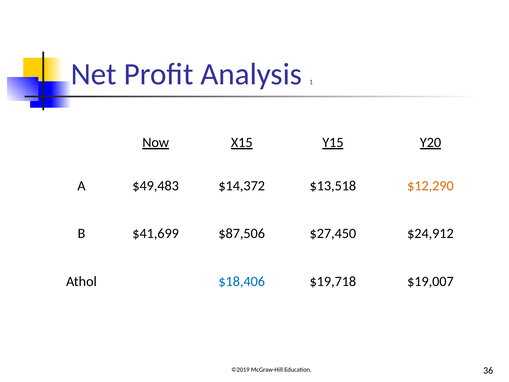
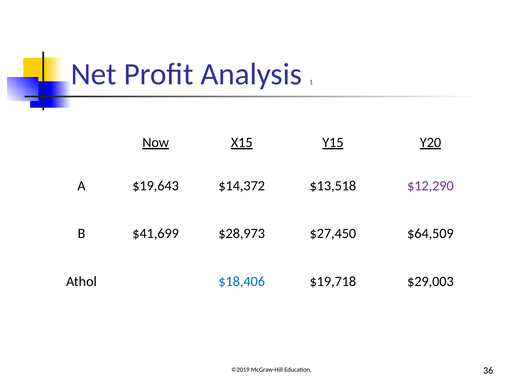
$49,483: $49,483 -> $19,643
$12,290 colour: orange -> purple
$87,506: $87,506 -> $28,973
$24,912: $24,912 -> $64,509
$19,007: $19,007 -> $29,003
